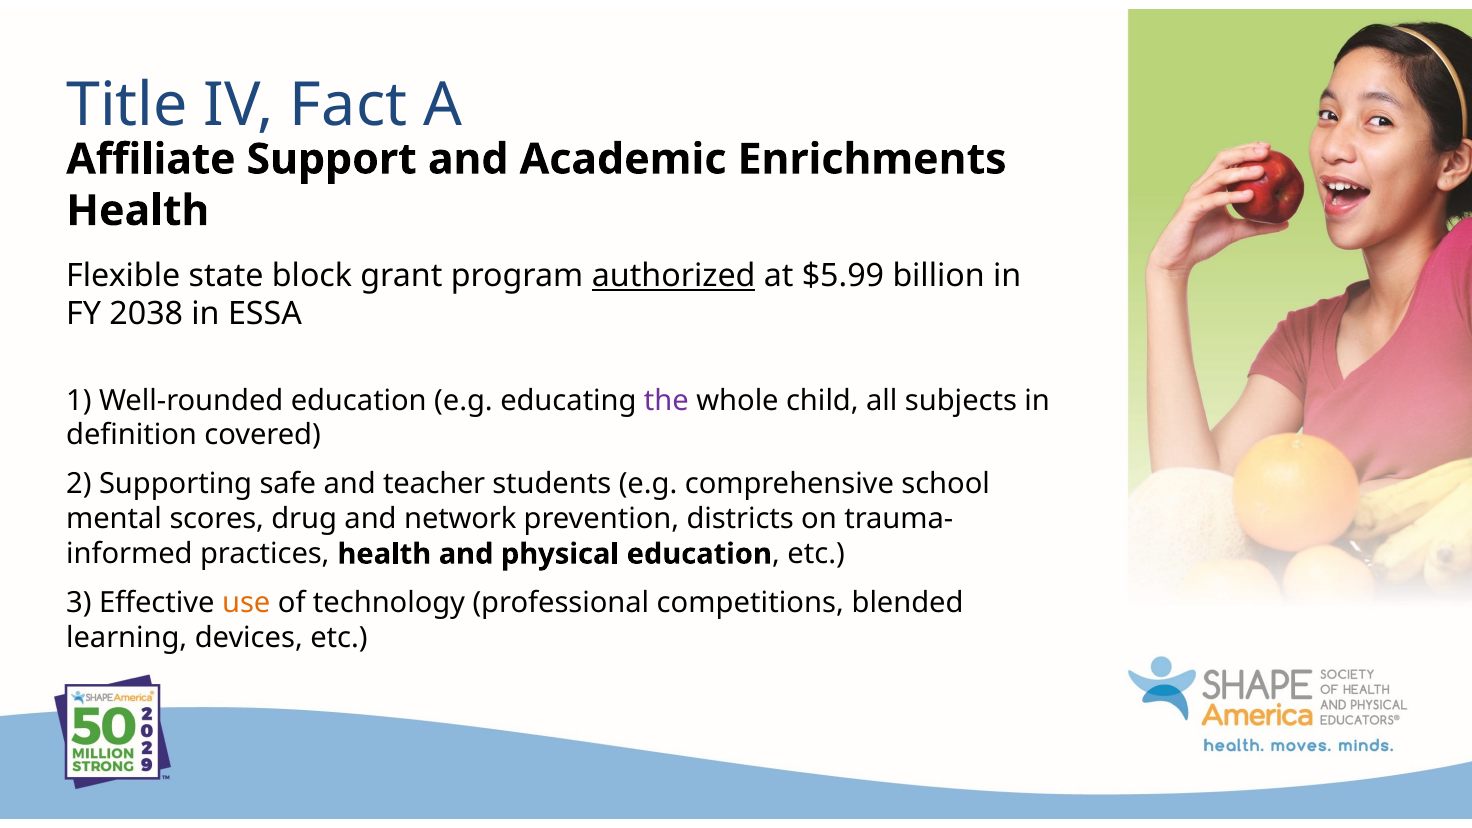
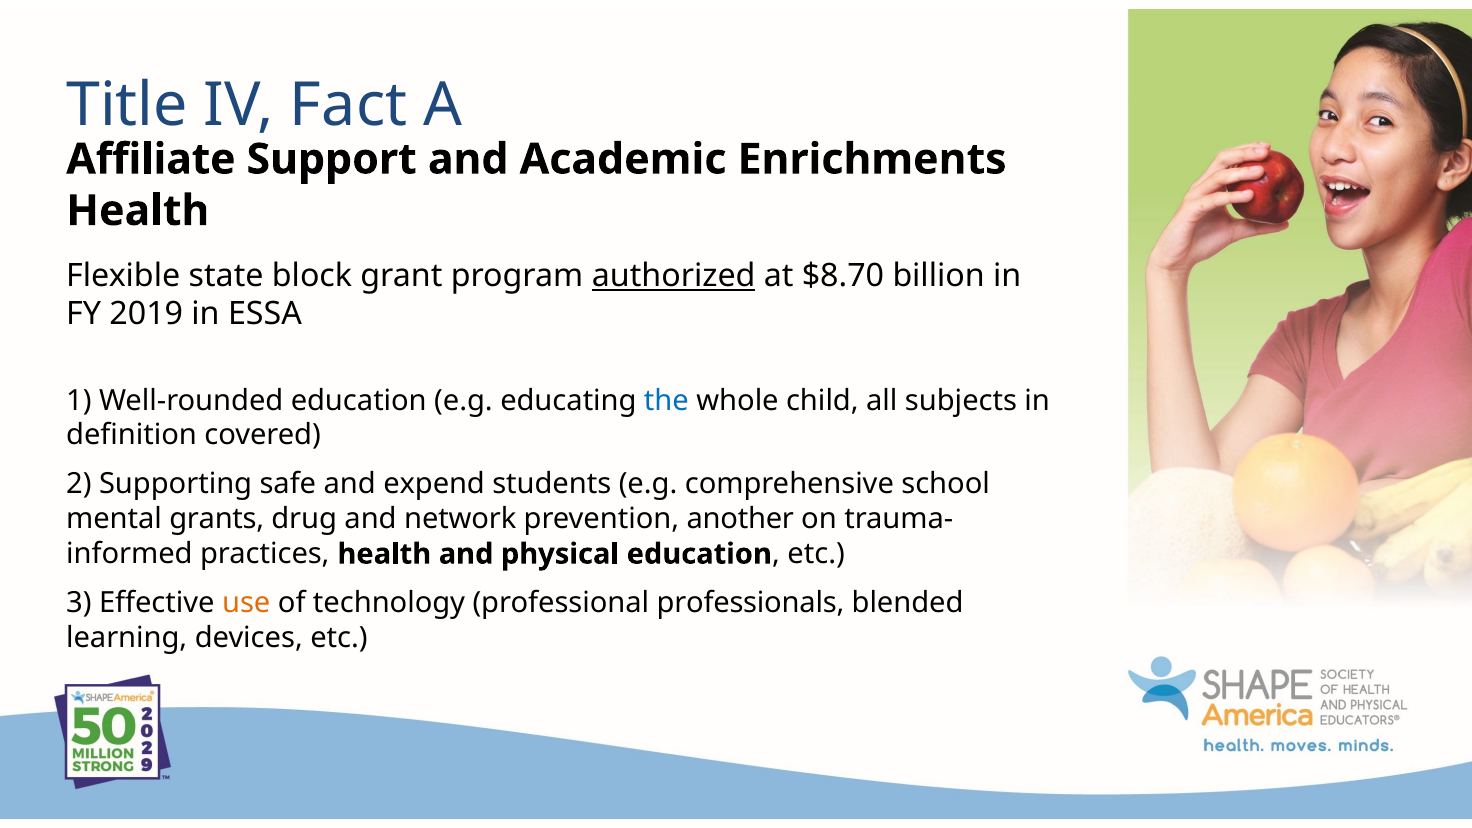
$5.99: $5.99 -> $8.70
2038: 2038 -> 2019
the colour: purple -> blue
teacher: teacher -> expend
scores: scores -> grants
districts: districts -> another
competitions: competitions -> professionals
